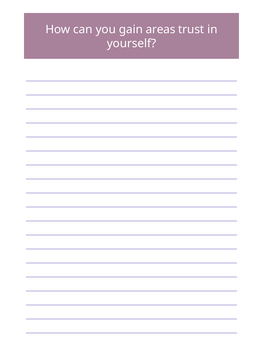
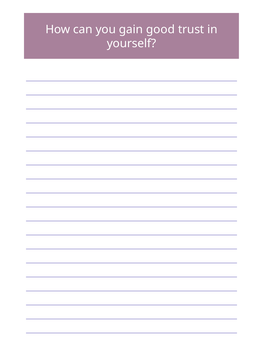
areas: areas -> good
